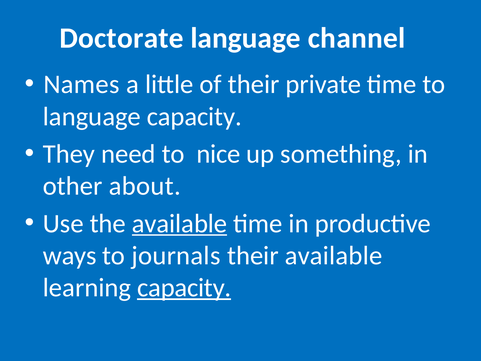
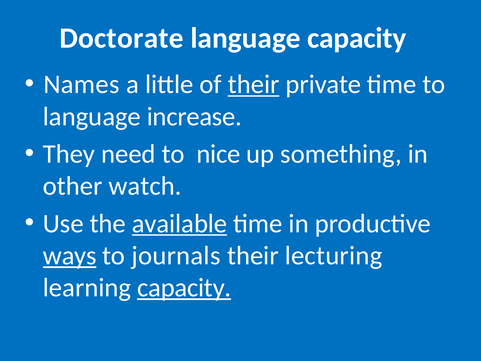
language channel: channel -> capacity
their at (254, 84) underline: none -> present
language capacity: capacity -> increase
about: about -> watch
ways underline: none -> present
their available: available -> lecturing
